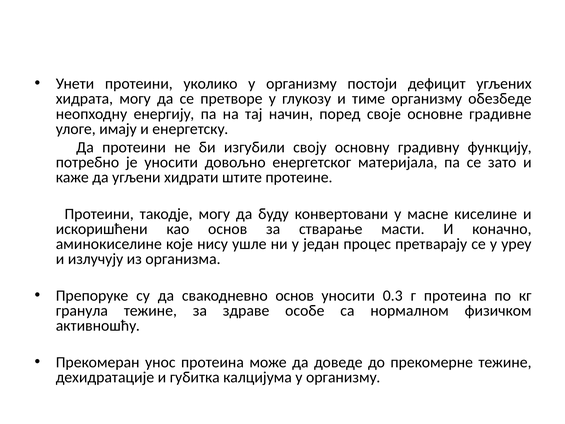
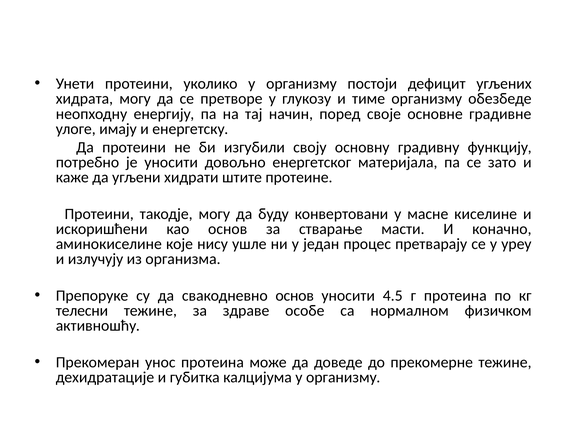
0.3: 0.3 -> 4.5
гранула: гранула -> телесни
